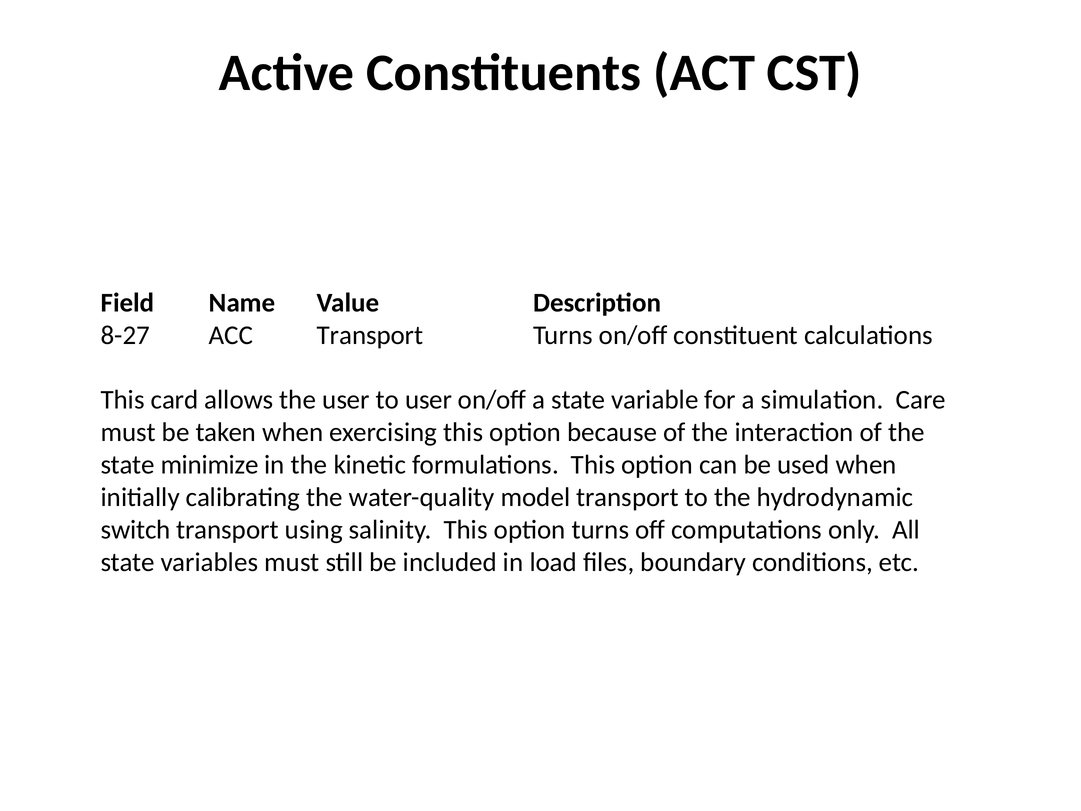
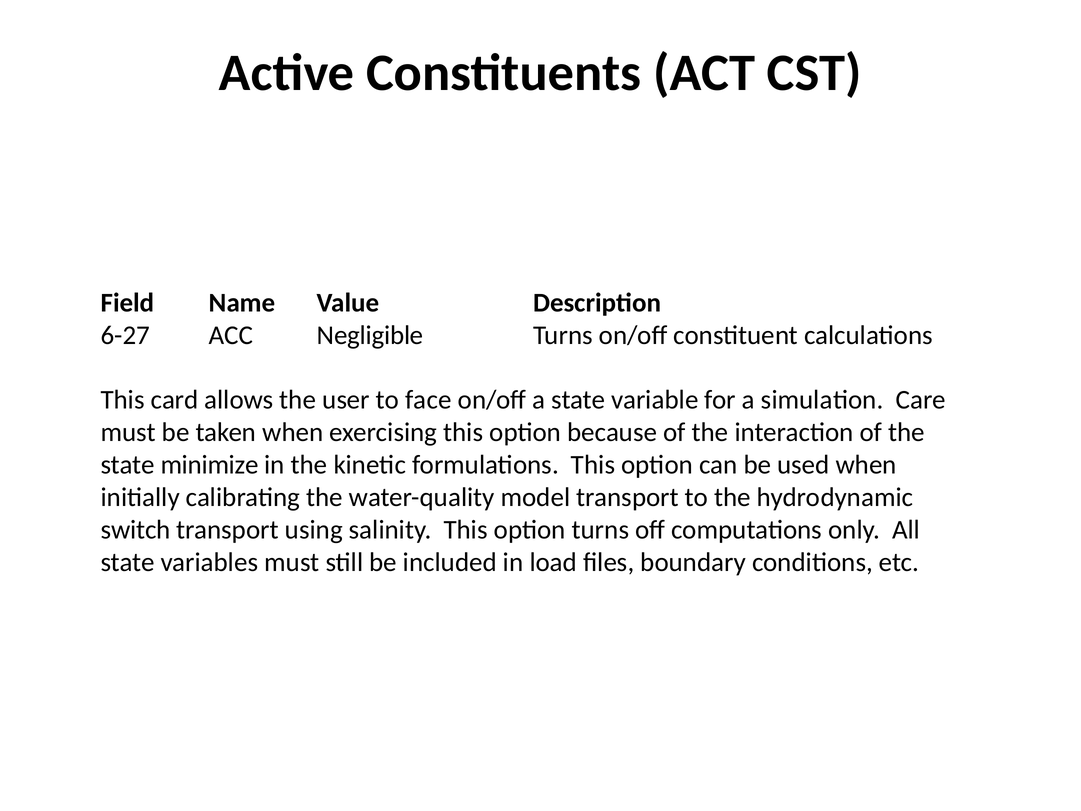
8-27: 8-27 -> 6-27
ACC Transport: Transport -> Negligible
to user: user -> face
